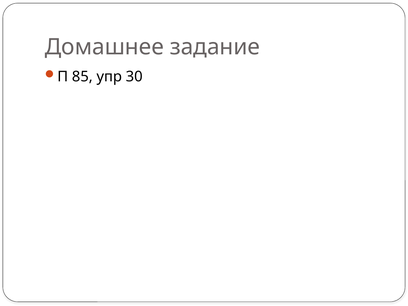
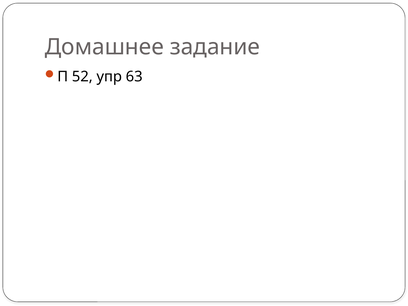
85: 85 -> 52
30: 30 -> 63
